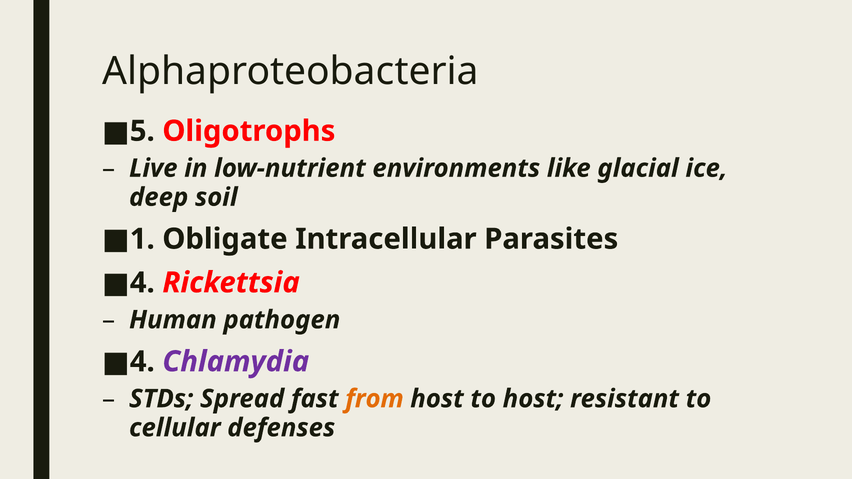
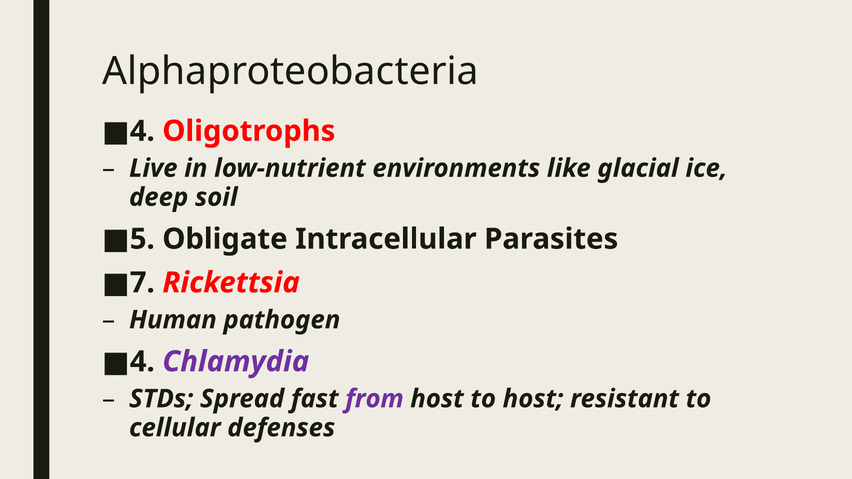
5 at (142, 131): 5 -> 4
1: 1 -> 5
4 at (142, 283): 4 -> 7
from colour: orange -> purple
